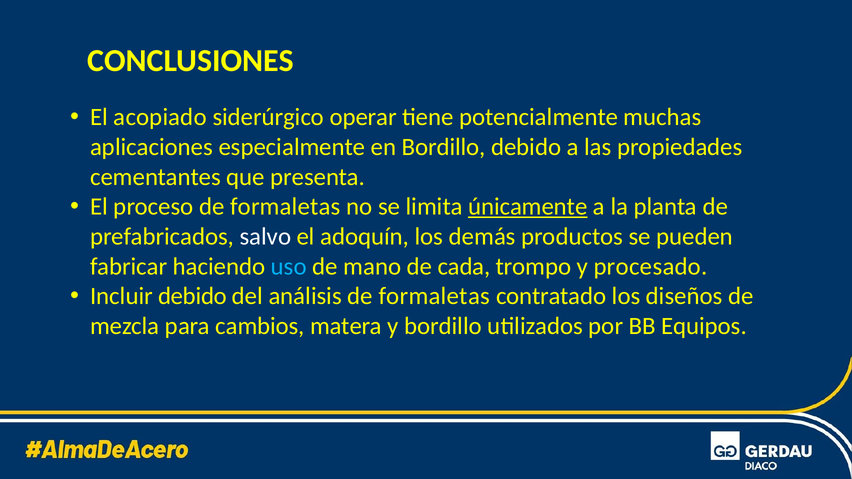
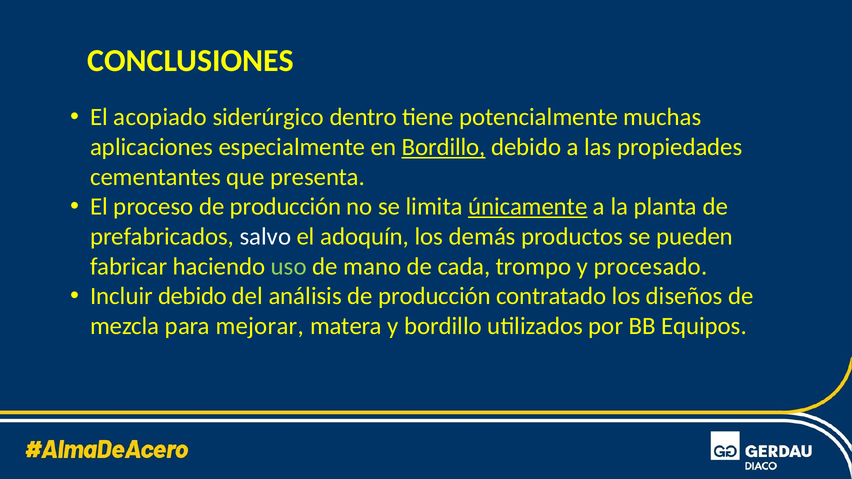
operar: operar -> dentro
Bordillo at (444, 147) underline: none -> present
proceso de formaletas: formaletas -> producción
uso colour: light blue -> light green
análisis de formaletas: formaletas -> producción
cambios: cambios -> mejorar
